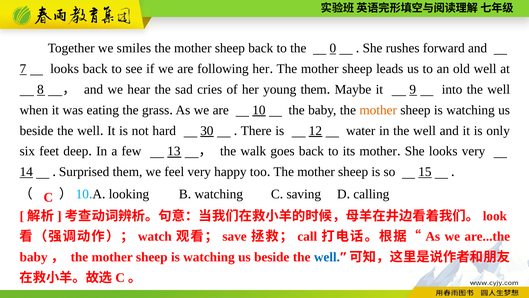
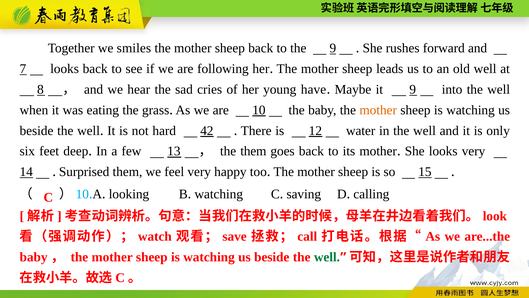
the 0: 0 -> 9
young them: them -> have
30: 30 -> 42
the walk: walk -> them
well at (327, 257) colour: blue -> green
